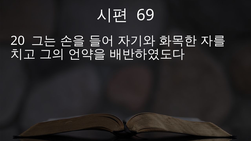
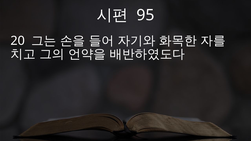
69: 69 -> 95
